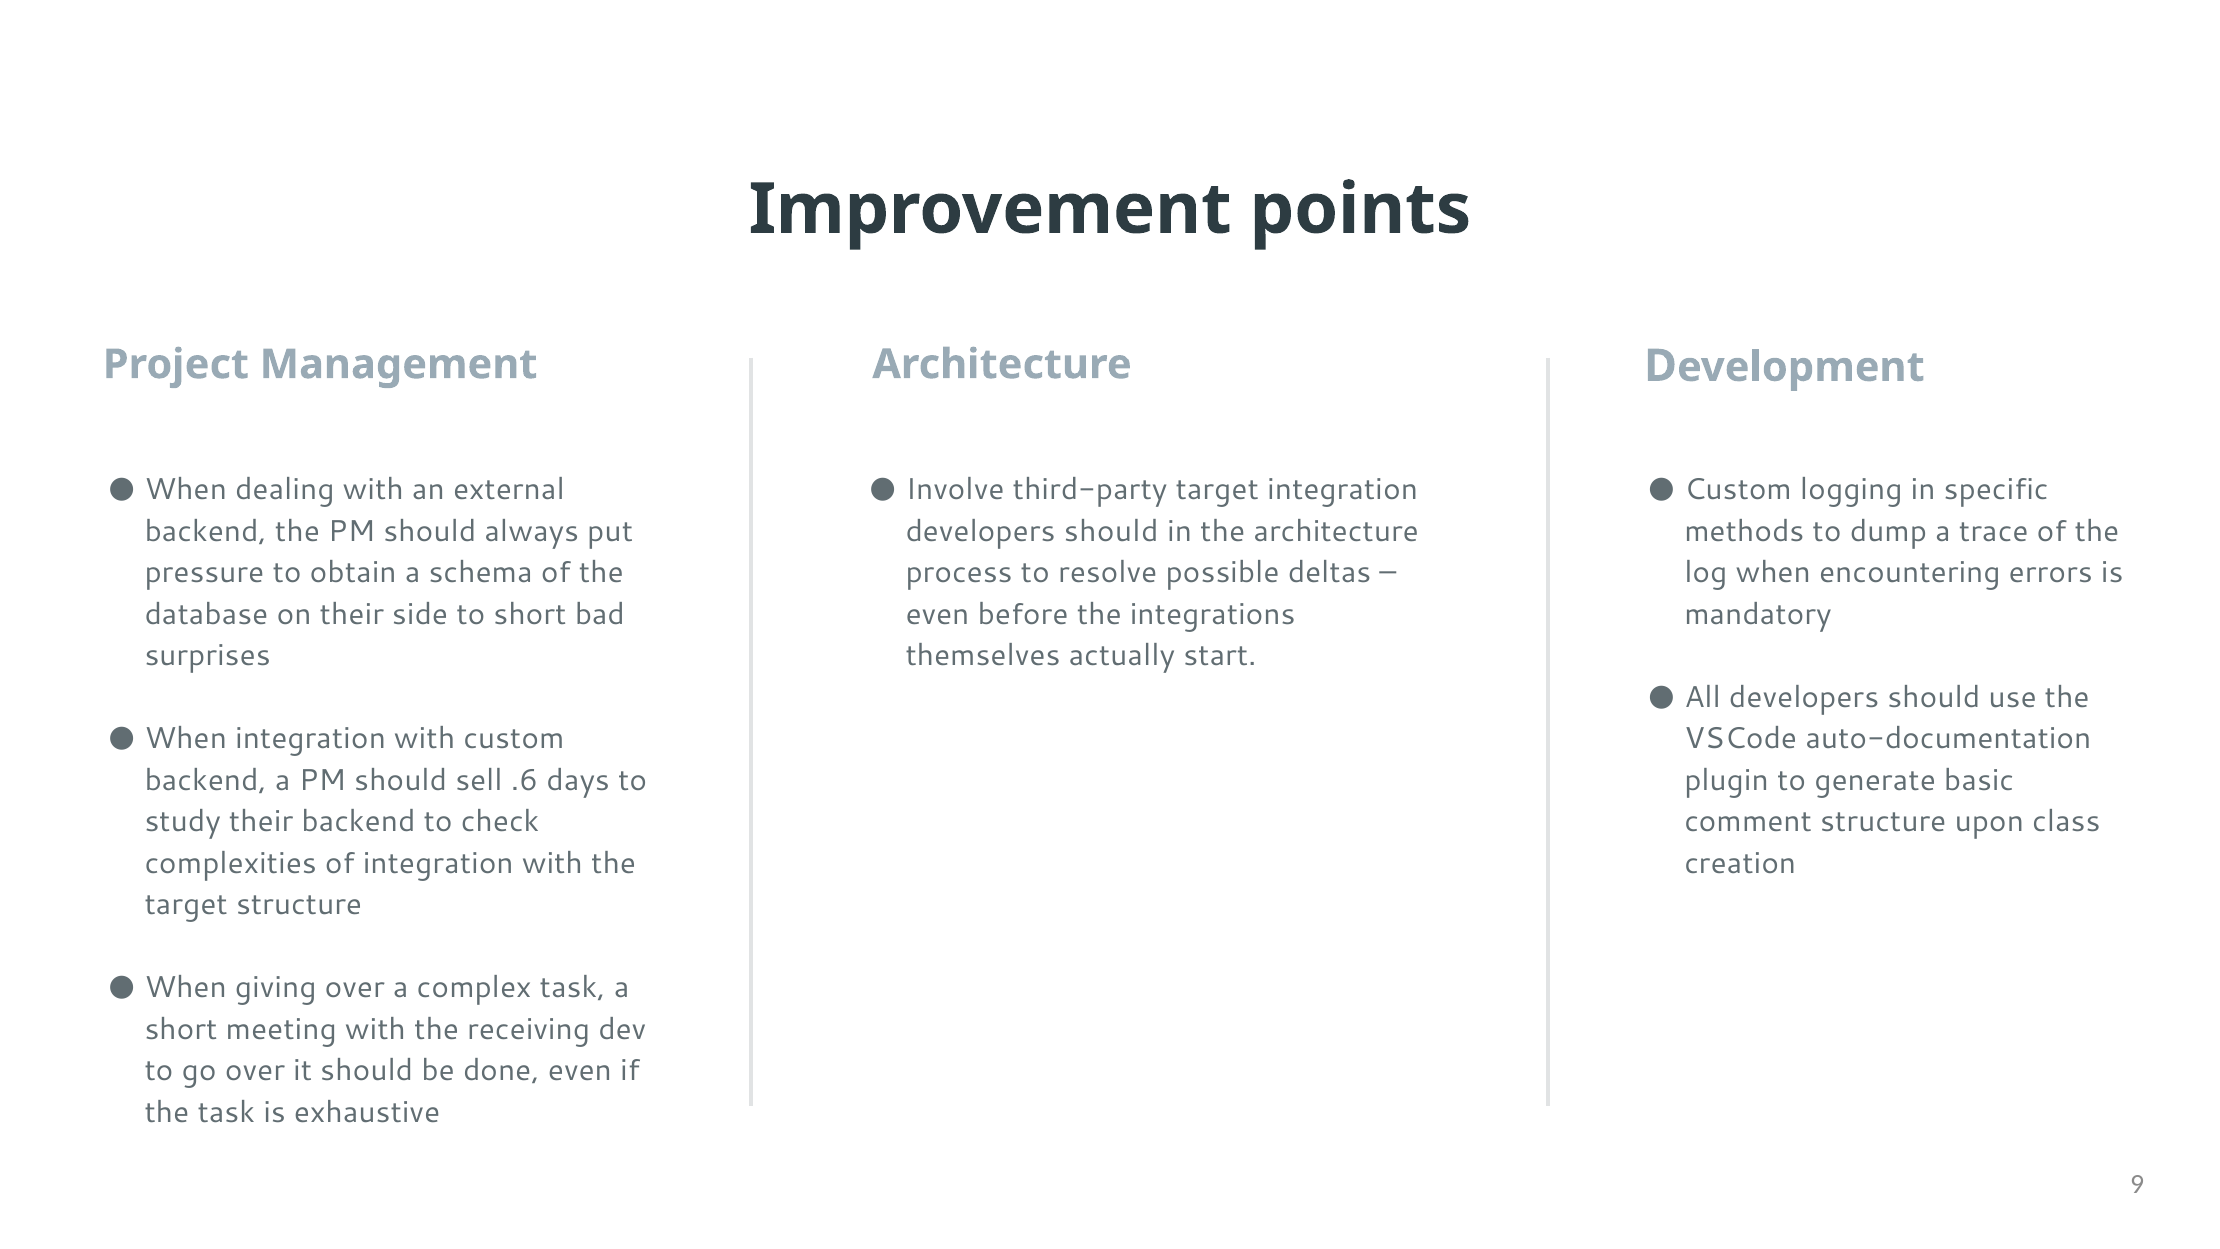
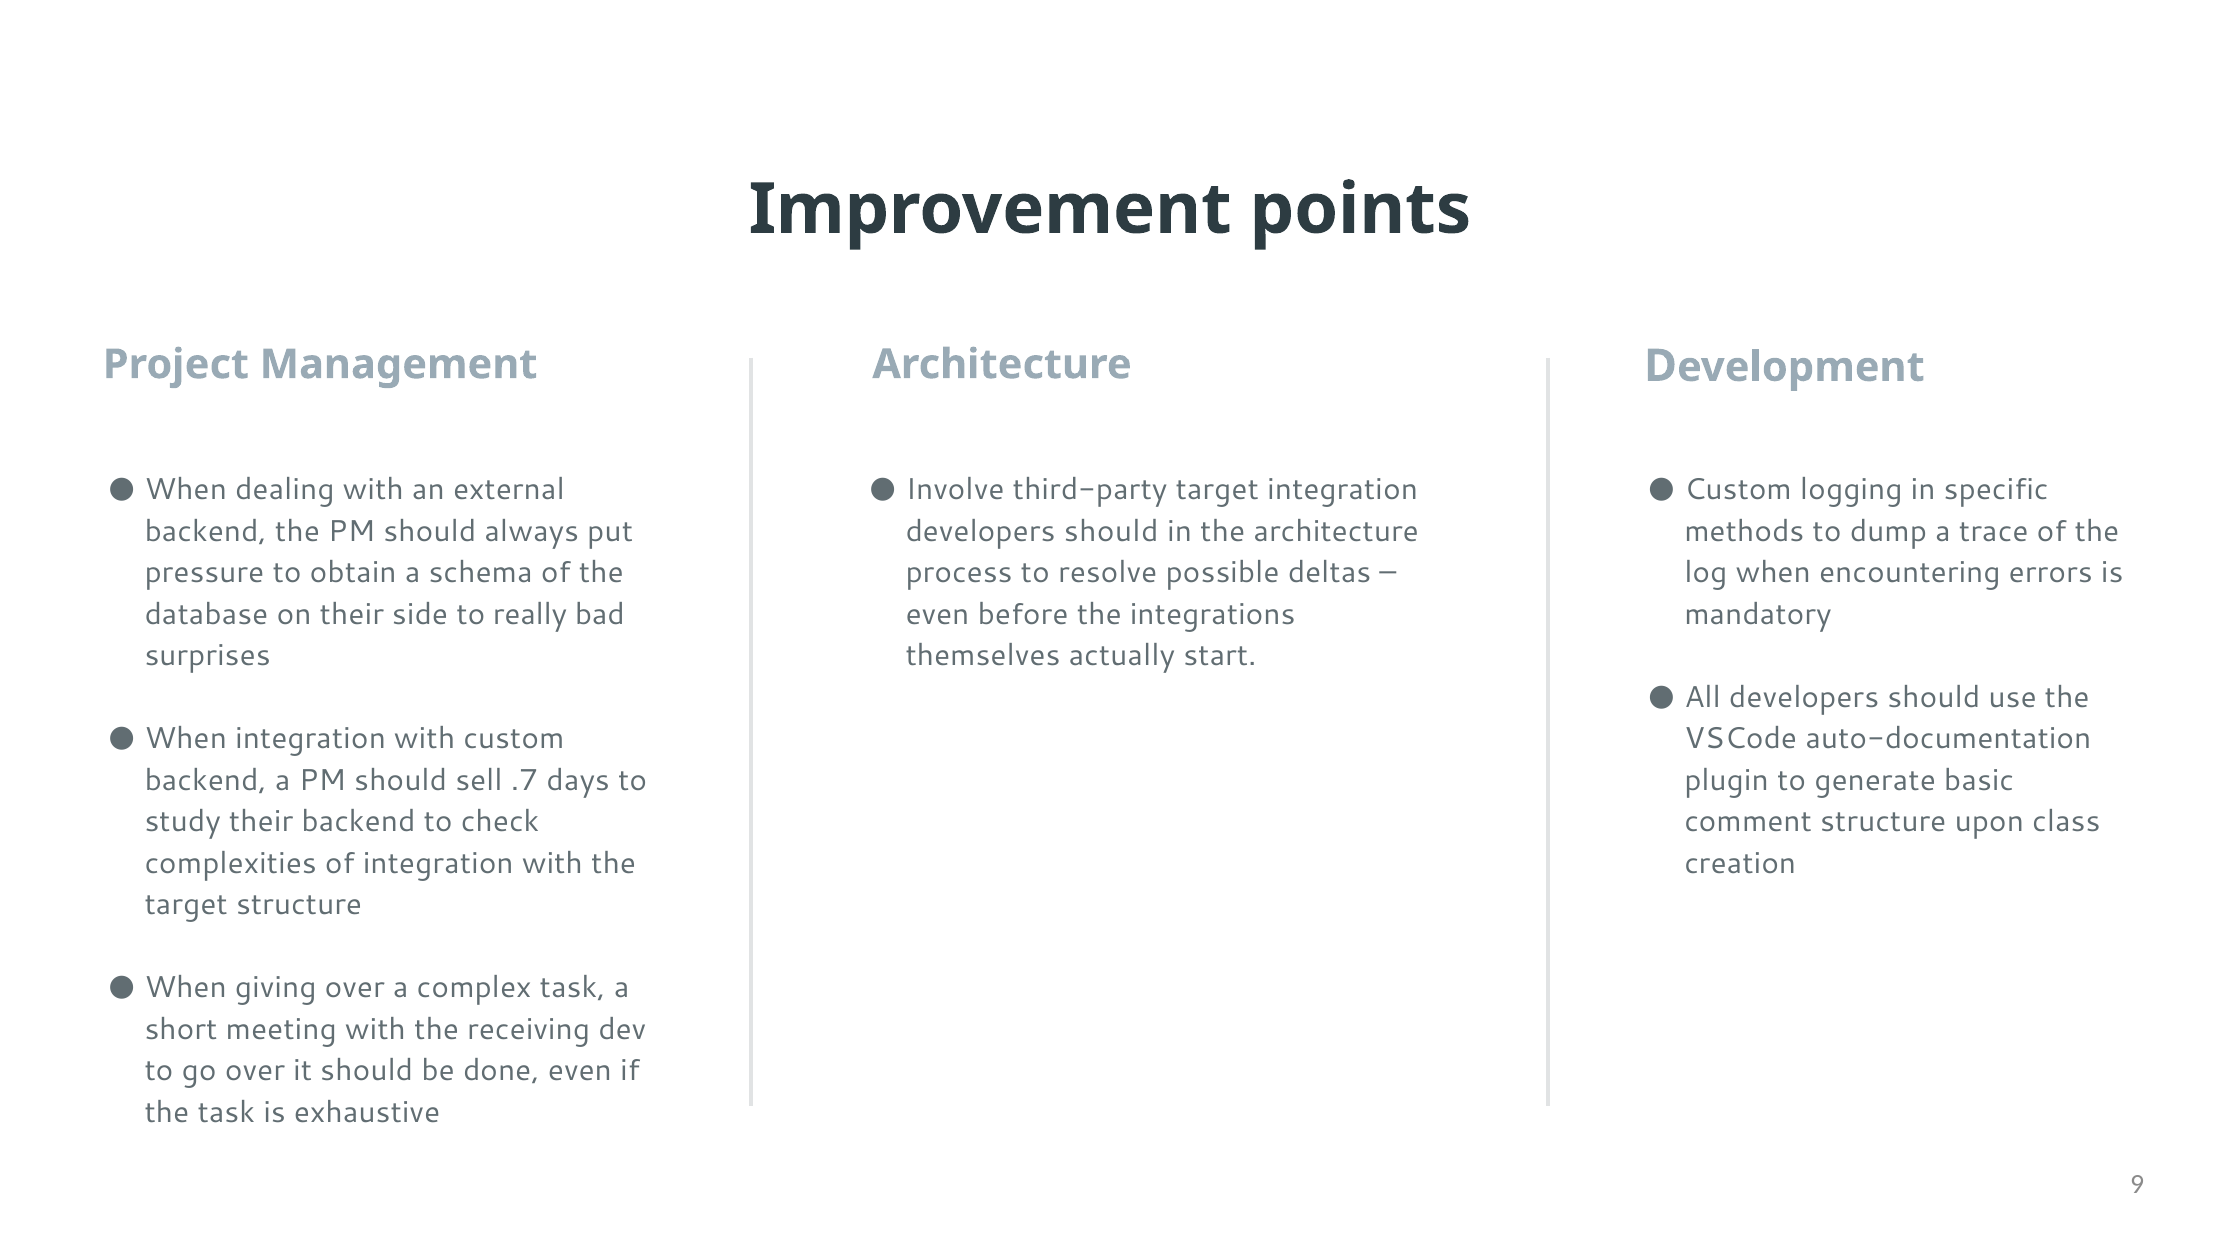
to short: short -> really
.6: .6 -> .7
